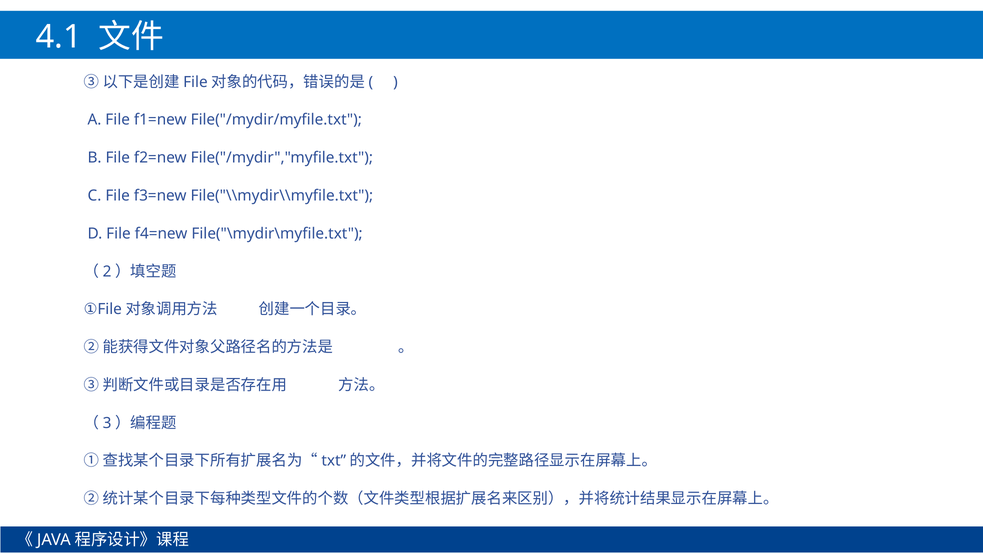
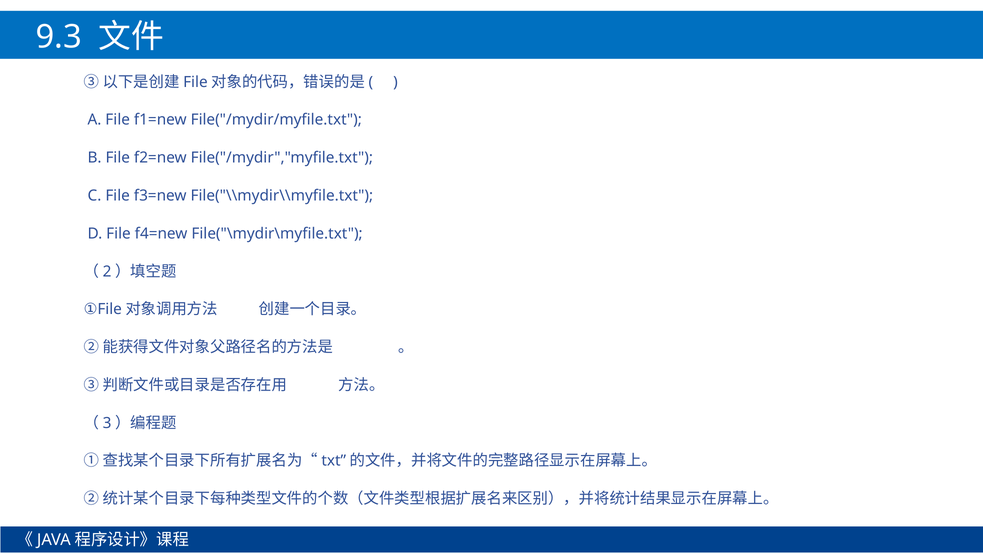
4.1: 4.1 -> 9.3
